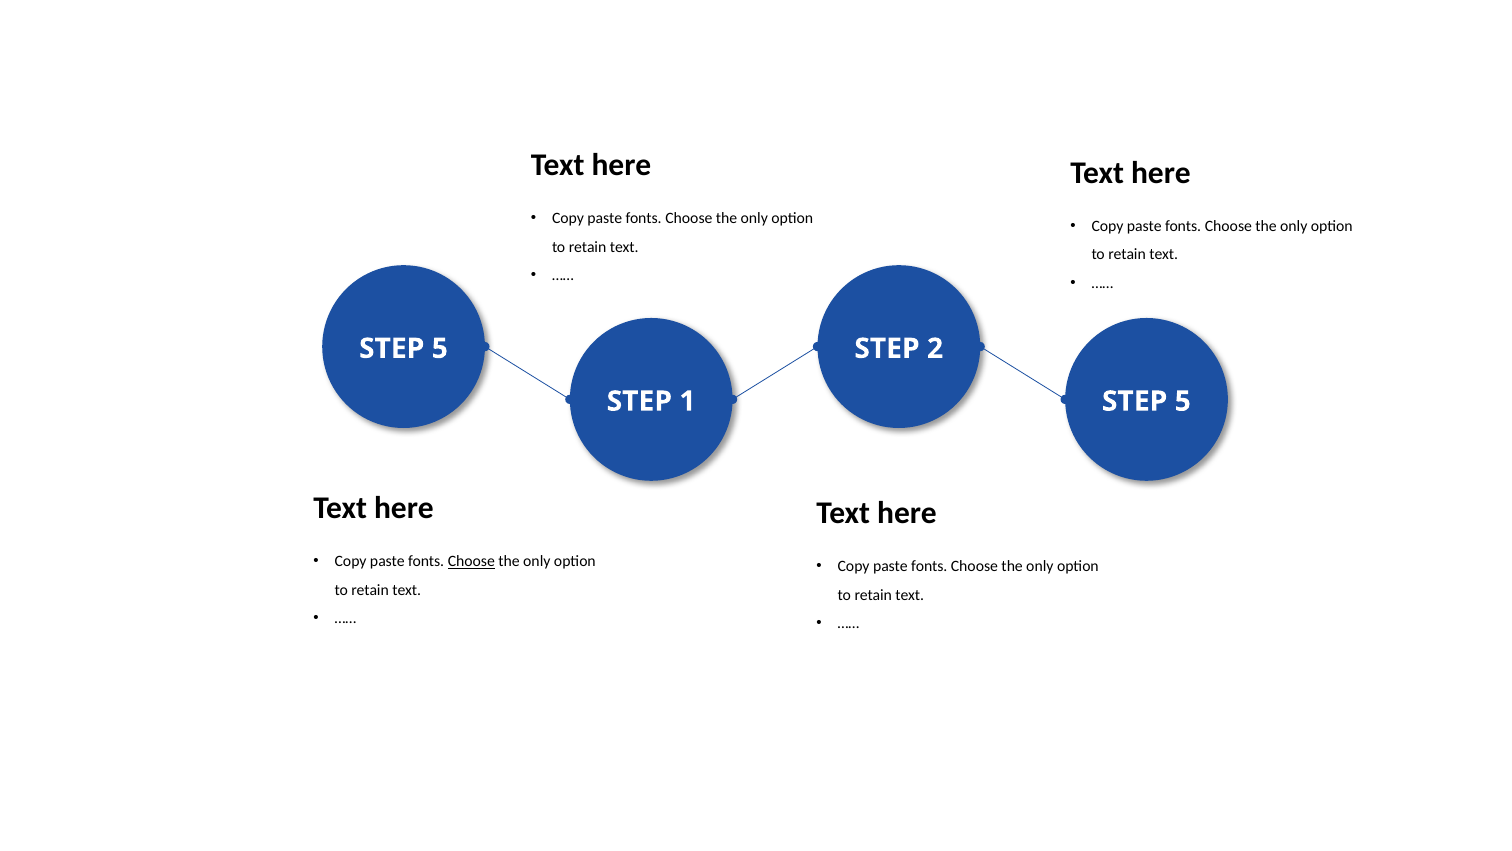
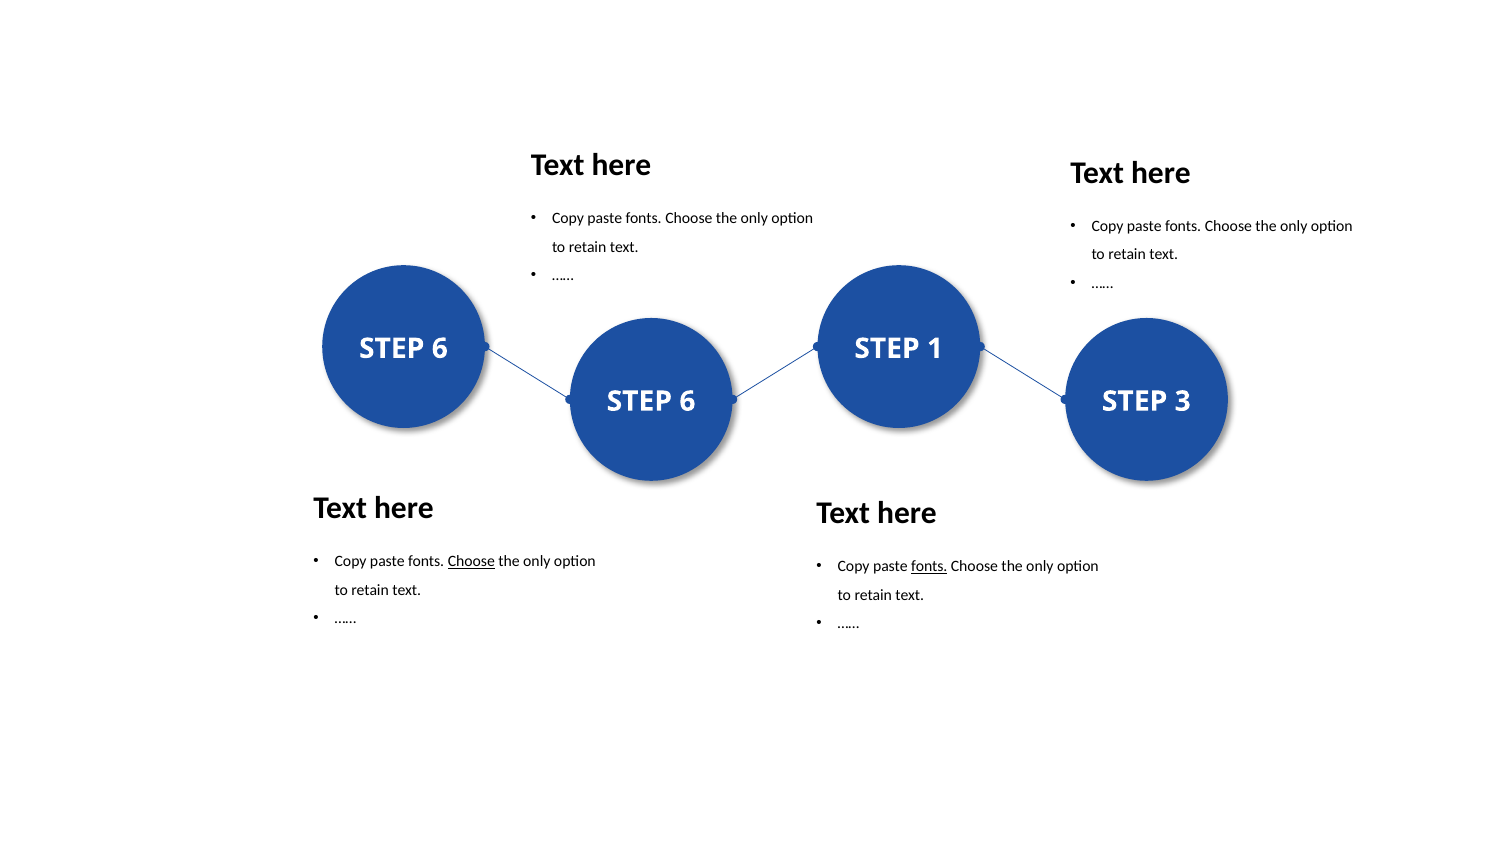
5 at (440, 348): 5 -> 6
2: 2 -> 1
1 at (687, 401): 1 -> 6
5 at (1183, 401): 5 -> 3
fonts at (929, 566) underline: none -> present
